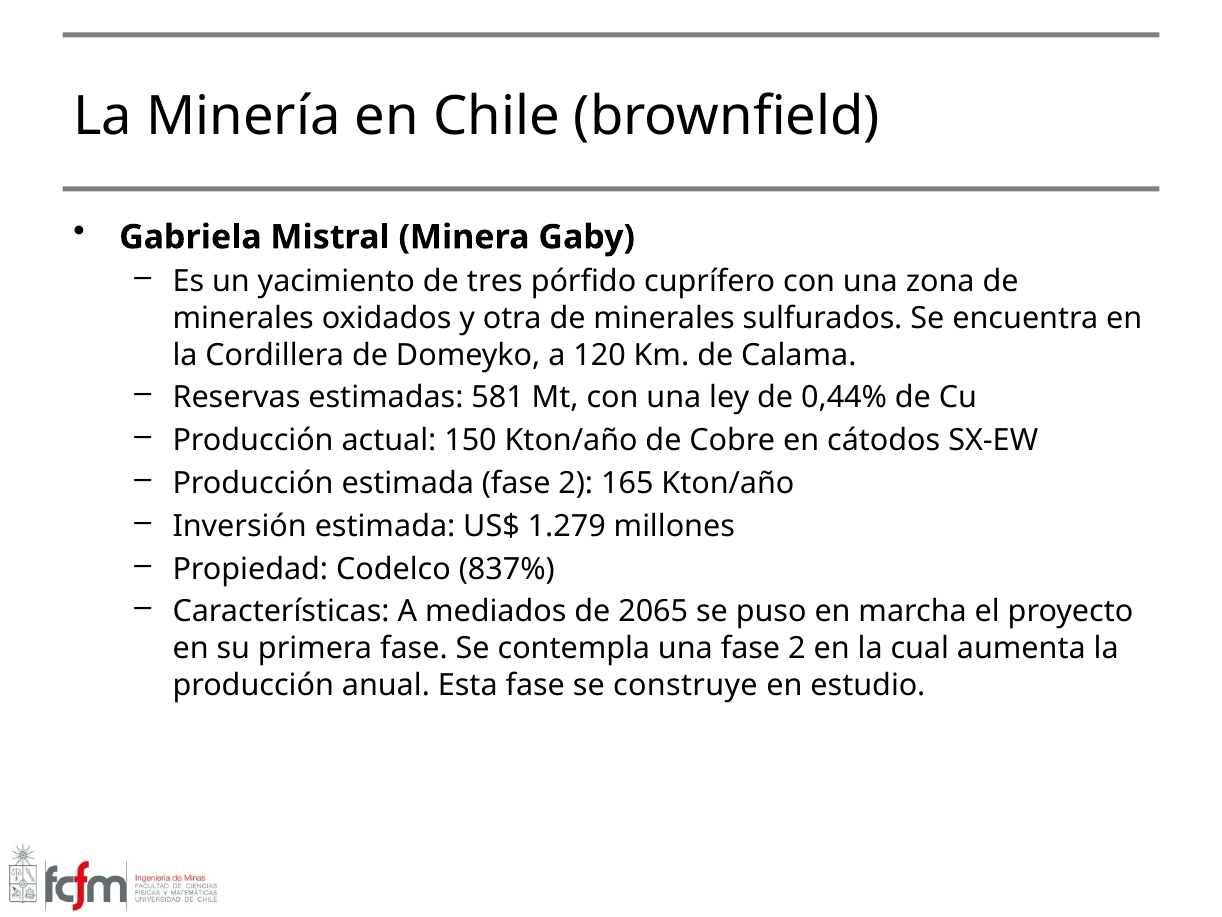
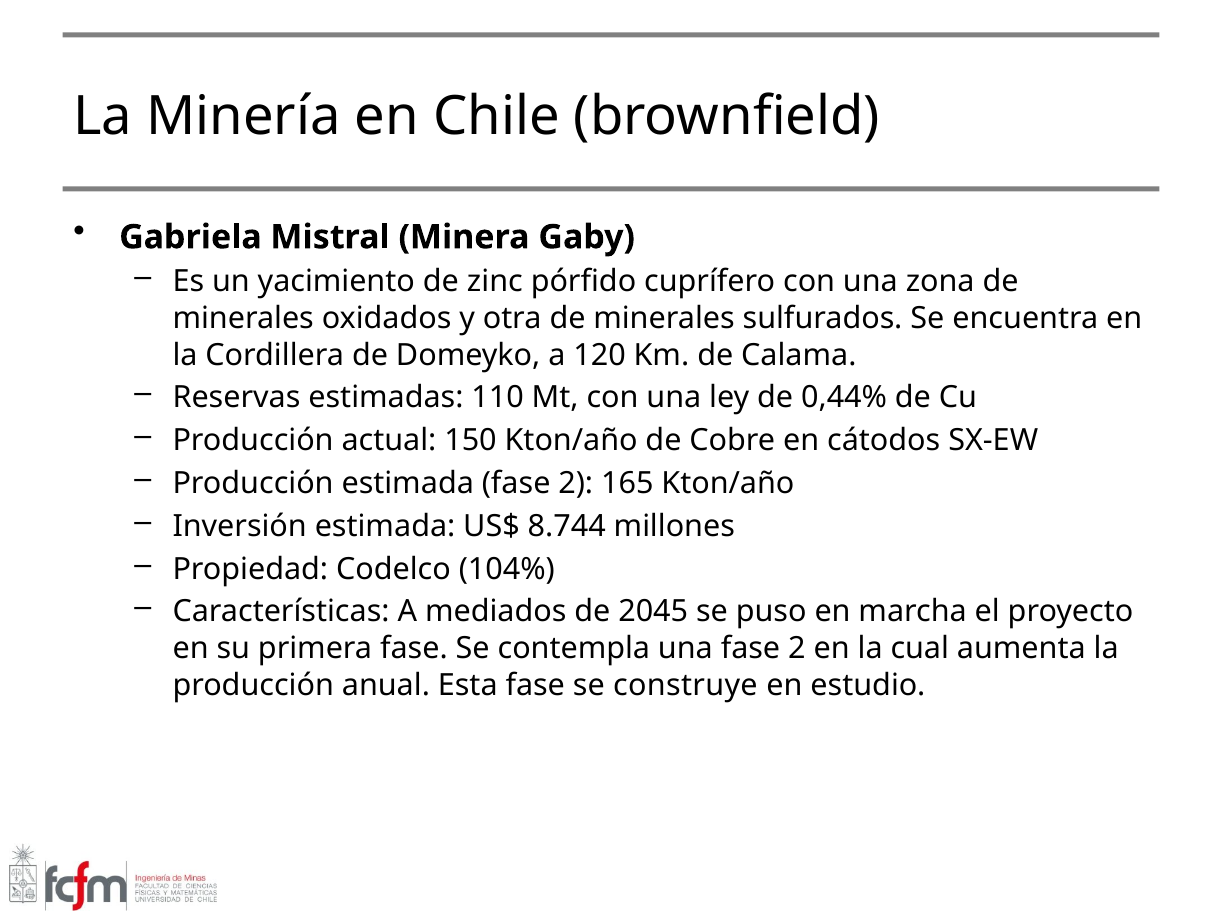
tres: tres -> zinc
581: 581 -> 110
1.279: 1.279 -> 8.744
837%: 837% -> 104%
2065: 2065 -> 2045
